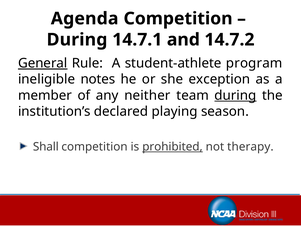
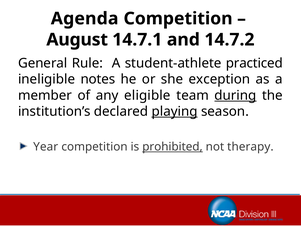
During at (77, 40): During -> August
General underline: present -> none
program: program -> practiced
neither: neither -> eligible
playing underline: none -> present
Shall: Shall -> Year
